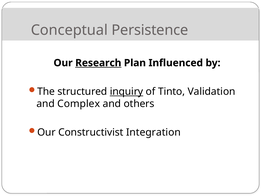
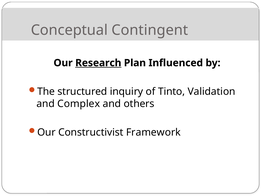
Persistence: Persistence -> Contingent
inquiry underline: present -> none
Integration: Integration -> Framework
